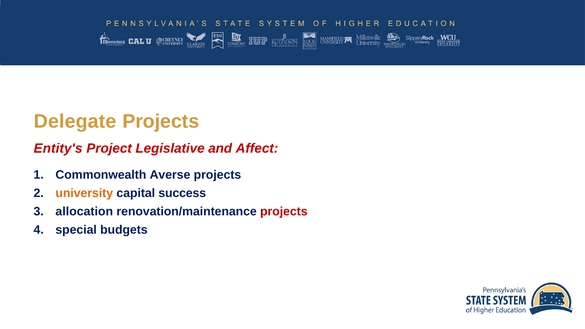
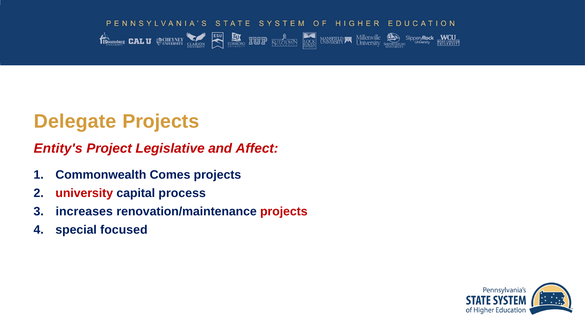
Averse: Averse -> Comes
university colour: orange -> red
success: success -> process
allocation: allocation -> increases
budgets: budgets -> focused
